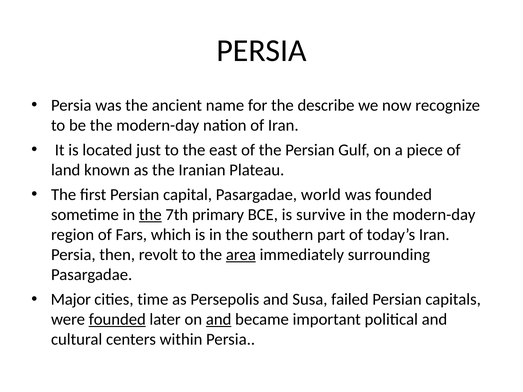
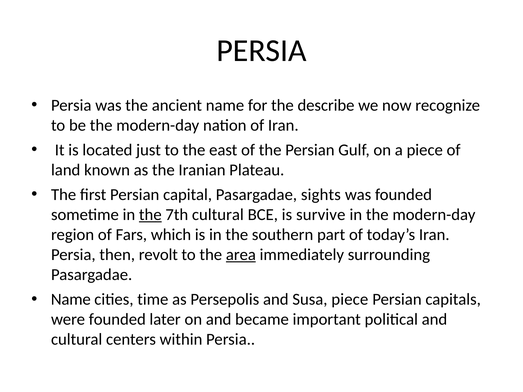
world: world -> sights
7th primary: primary -> cultural
Major at (71, 300): Major -> Name
Susa failed: failed -> piece
founded at (117, 320) underline: present -> none
and at (219, 320) underline: present -> none
